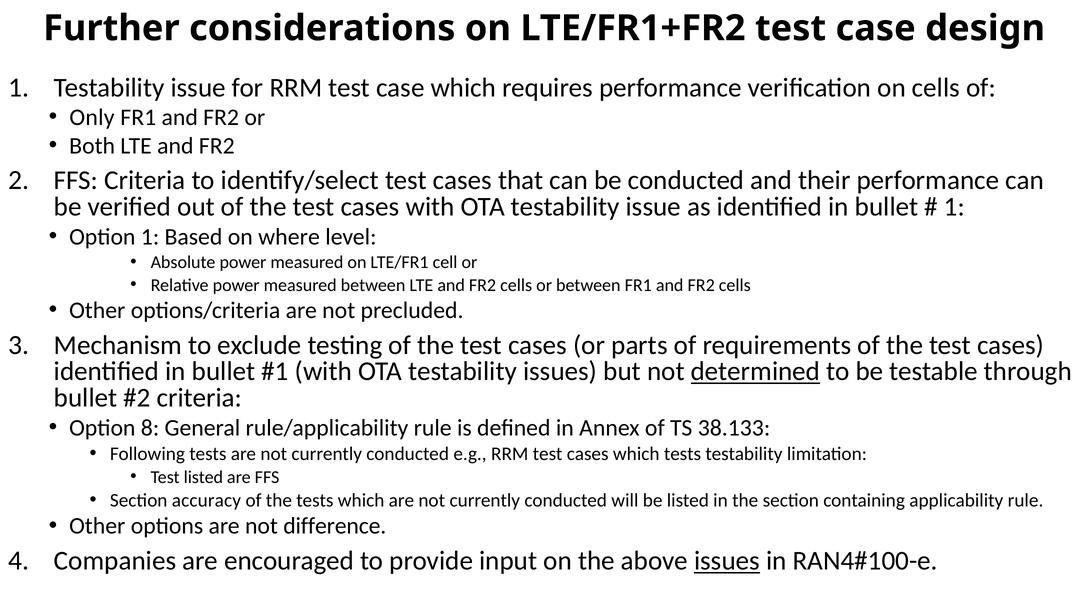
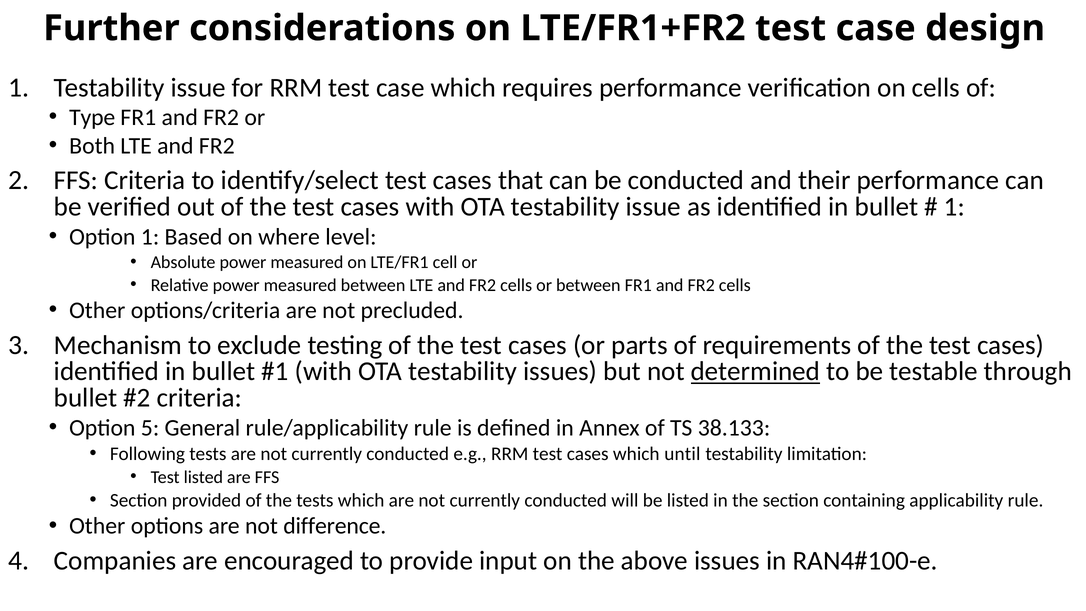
Only: Only -> Type
8: 8 -> 5
which tests: tests -> until
accuracy: accuracy -> provided
issues at (727, 561) underline: present -> none
